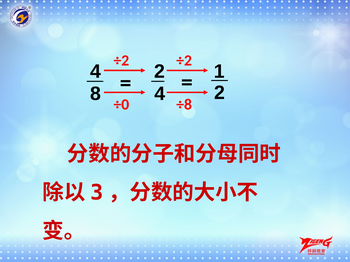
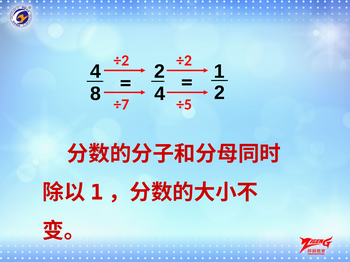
÷0: ÷0 -> ÷7
÷8: ÷8 -> ÷5
3 at (97, 193): 3 -> 1
